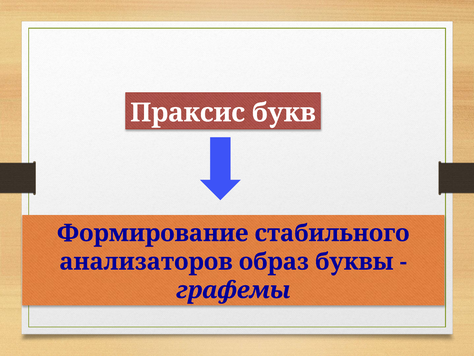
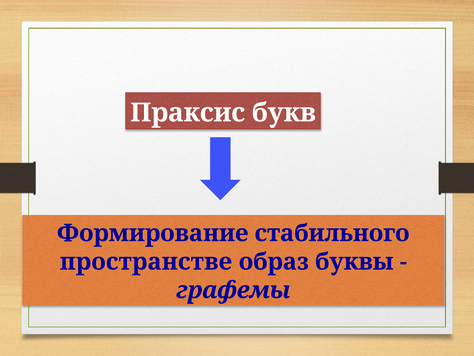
анализаторов: анализаторов -> пространстве
